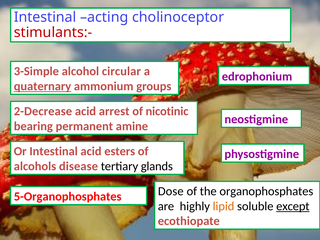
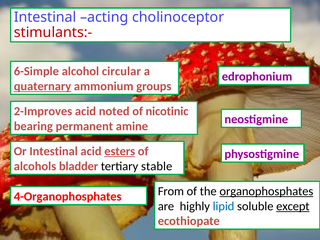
3-Simple: 3-Simple -> 6-Simple
2-Decrease: 2-Decrease -> 2-Improves
arrest: arrest -> noted
esters underline: none -> present
disease: disease -> bladder
glands: glands -> stable
Dose: Dose -> From
organophosphates underline: none -> present
5-Organophosphates: 5-Organophosphates -> 4-Organophosphates
lipid colour: orange -> blue
